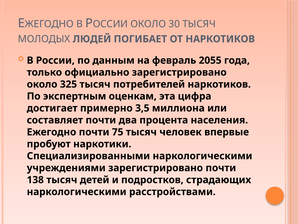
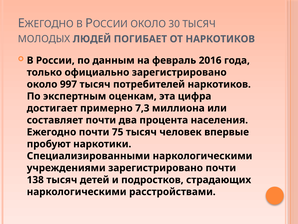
2055: 2055 -> 2016
325: 325 -> 997
3,5: 3,5 -> 7,3
